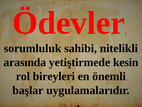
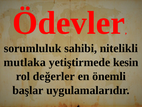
arasında: arasında -> mutlaka
bireyleri: bireyleri -> değerler
